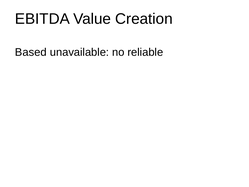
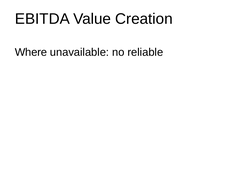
Based: Based -> Where
